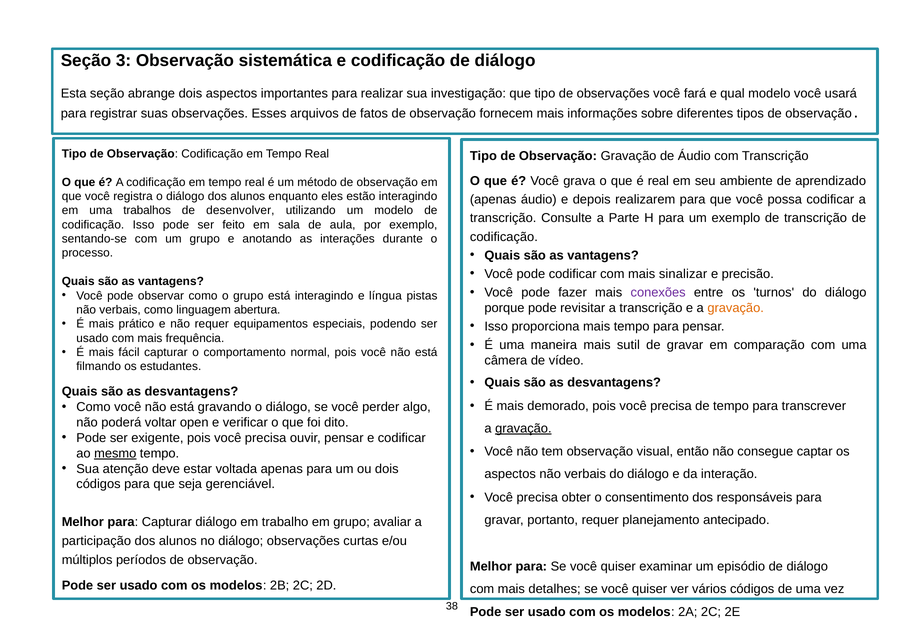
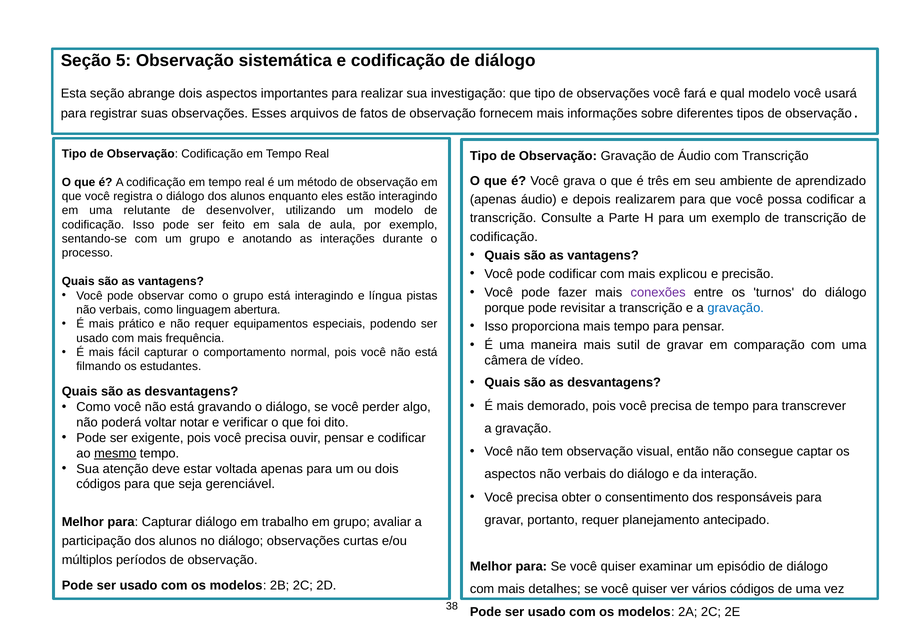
3: 3 -> 5
é real: real -> três
trabalhos: trabalhos -> relutante
sinalizar: sinalizar -> explicou
gravação at (736, 308) colour: orange -> blue
open: open -> notar
gravação at (523, 429) underline: present -> none
